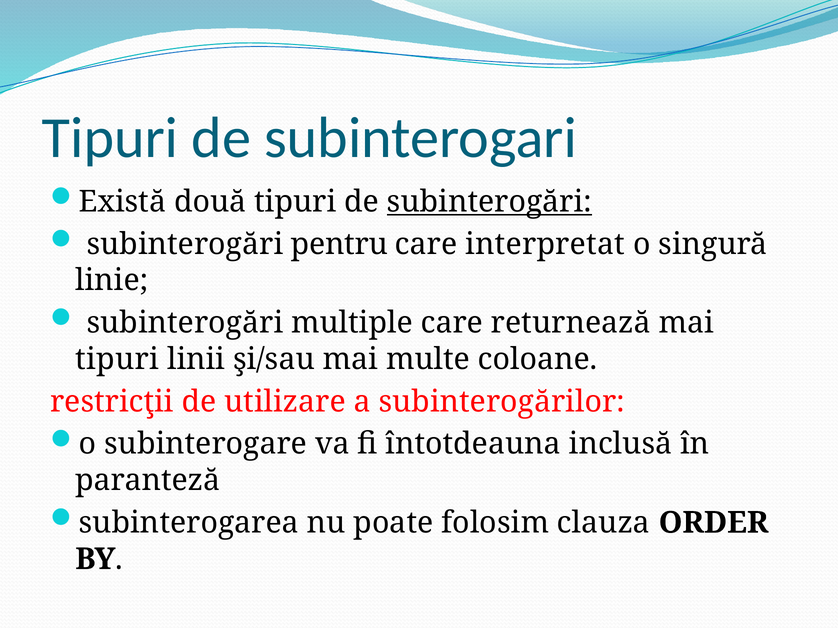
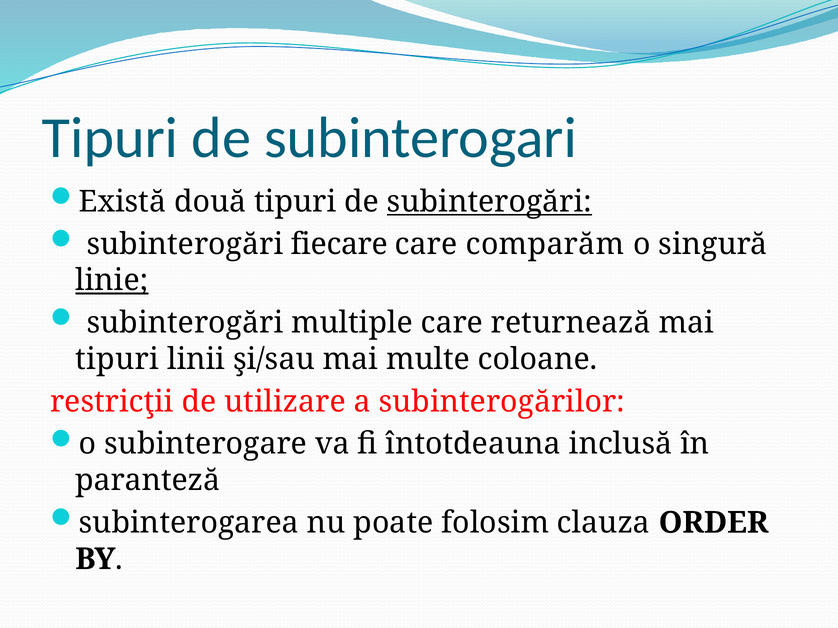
pentru: pentru -> fiecare
interpretat: interpretat -> comparăm
linie underline: none -> present
